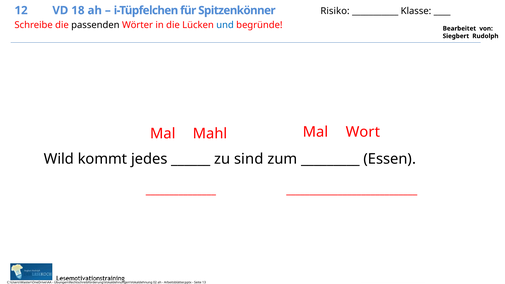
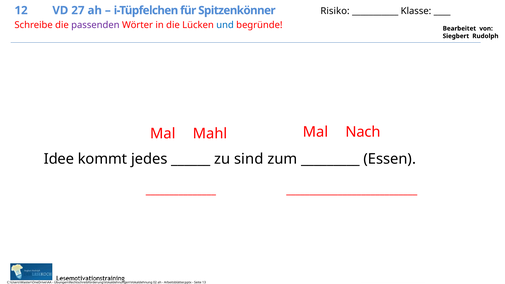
18: 18 -> 27
passenden colour: black -> purple
Wort: Wort -> Nach
Wild: Wild -> Idee
